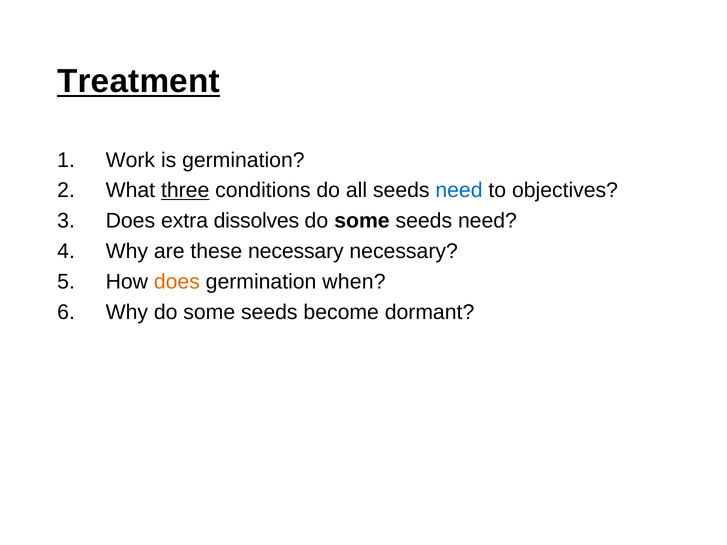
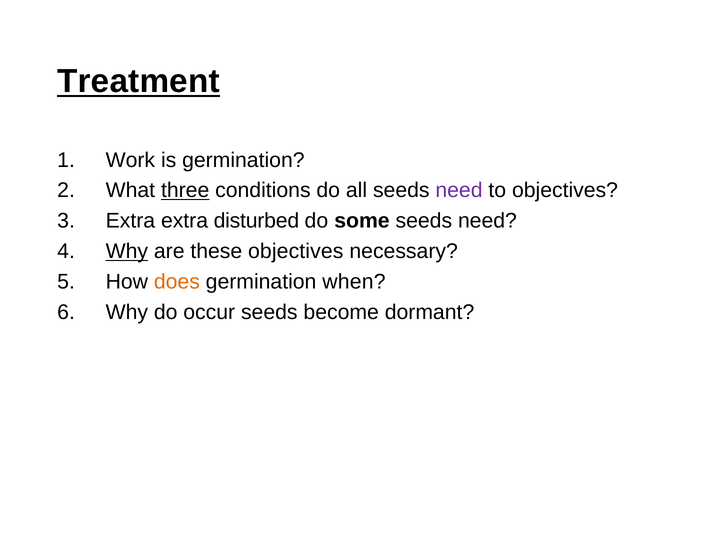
need at (459, 191) colour: blue -> purple
Does at (130, 221): Does -> Extra
dissolves: dissolves -> disturbed
Why at (127, 252) underline: none -> present
these necessary: necessary -> objectives
Why do some: some -> occur
